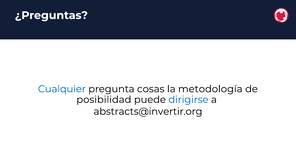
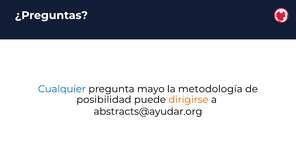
cosas: cosas -> mayo
dirigirse colour: blue -> orange
abstracts@invertir.org: abstracts@invertir.org -> abstracts@ayudar.org
